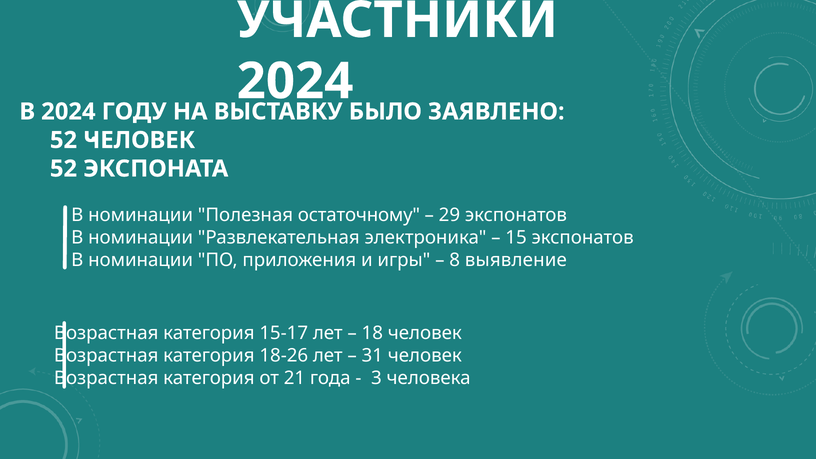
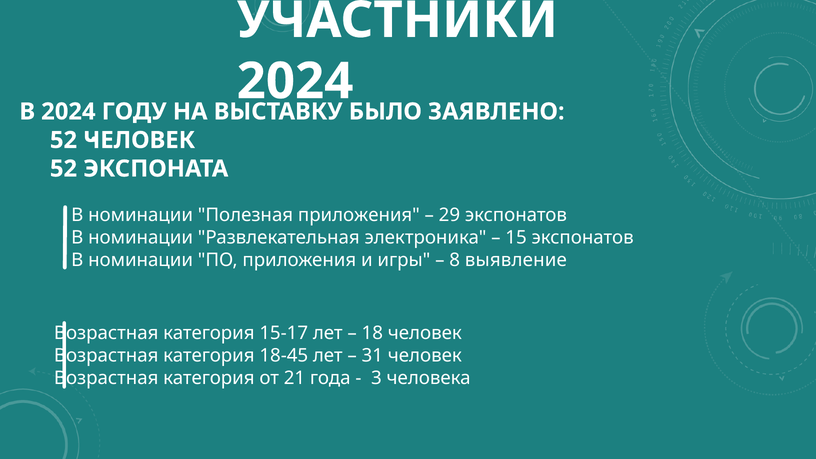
Полезная остаточному: остаточному -> приложения
18-26: 18-26 -> 18-45
